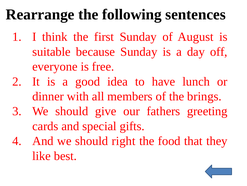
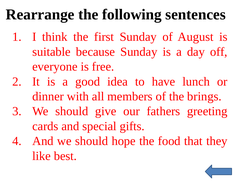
right: right -> hope
